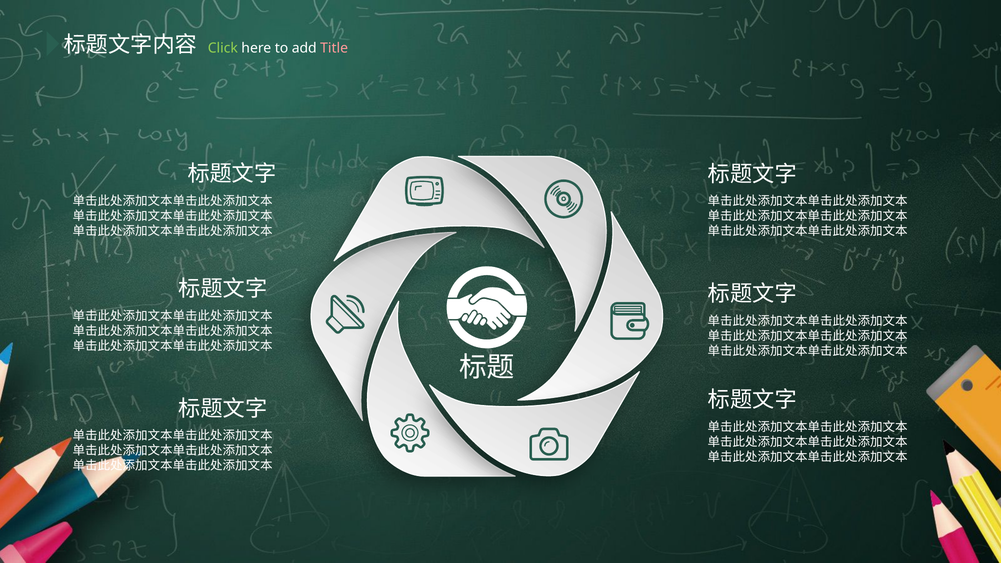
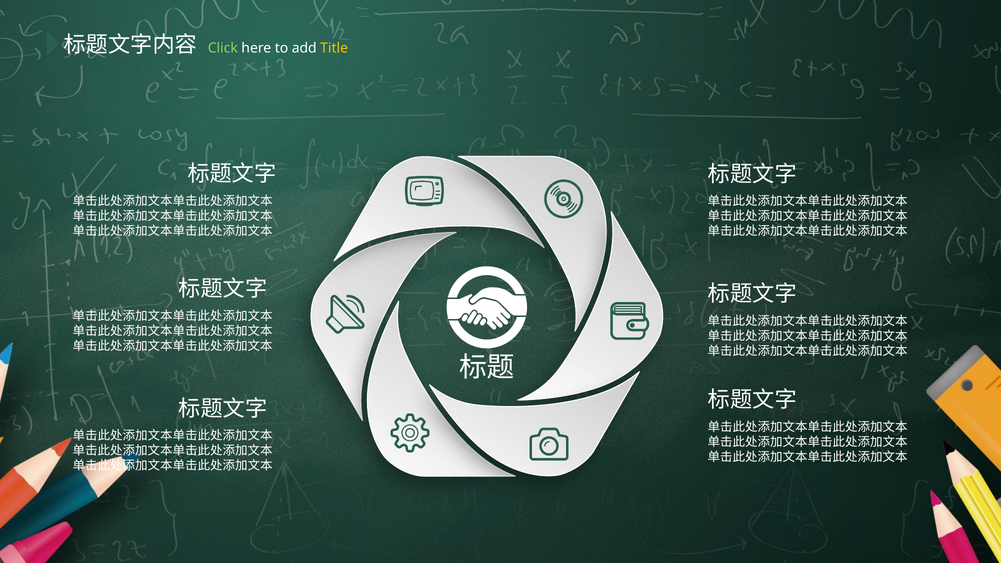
Title colour: pink -> yellow
